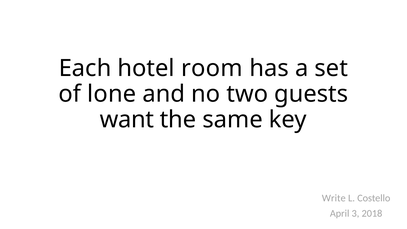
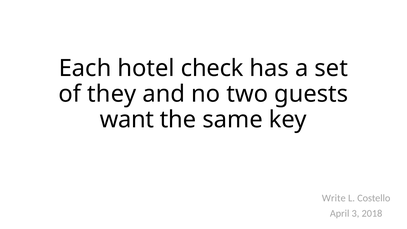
room: room -> check
lone: lone -> they
